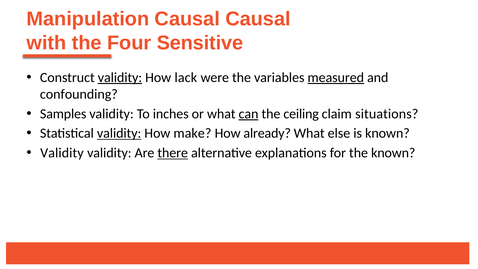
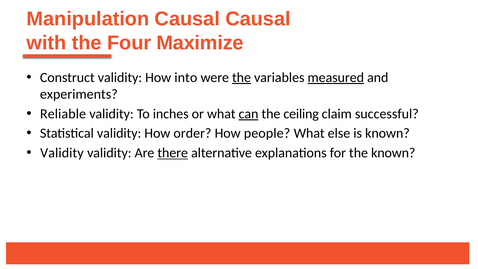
Sensitive: Sensitive -> Maximize
validity at (120, 78) underline: present -> none
lack: lack -> into
the at (242, 78) underline: none -> present
confounding: confounding -> experiments
Samples: Samples -> Reliable
situations: situations -> successful
validity at (119, 133) underline: present -> none
make: make -> order
already: already -> people
